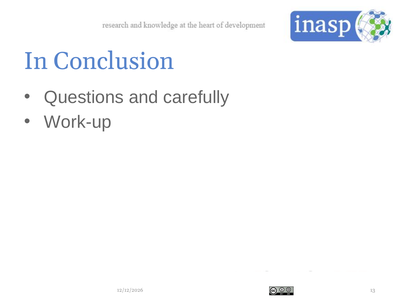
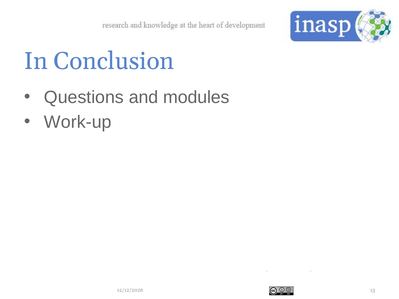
carefully: carefully -> modules
